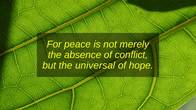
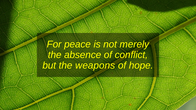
universal: universal -> weapons
